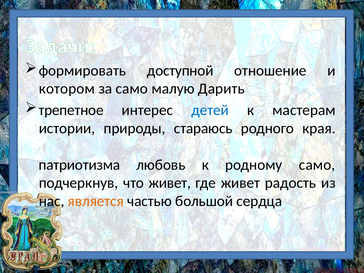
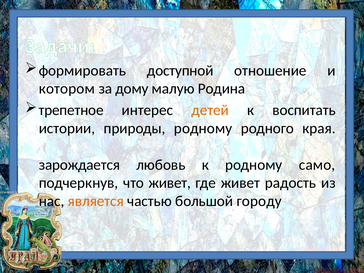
за само: само -> дому
Дарить: Дарить -> Родина
детей colour: blue -> orange
мастерам: мастерам -> воспитать
природы стараюсь: стараюсь -> родному
патриотизма: патриотизма -> зарождается
сердца: сердца -> городу
